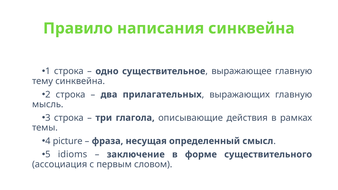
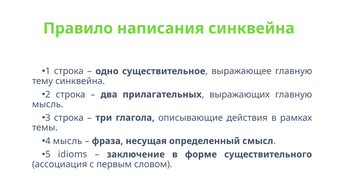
4 picture: picture -> мысль
